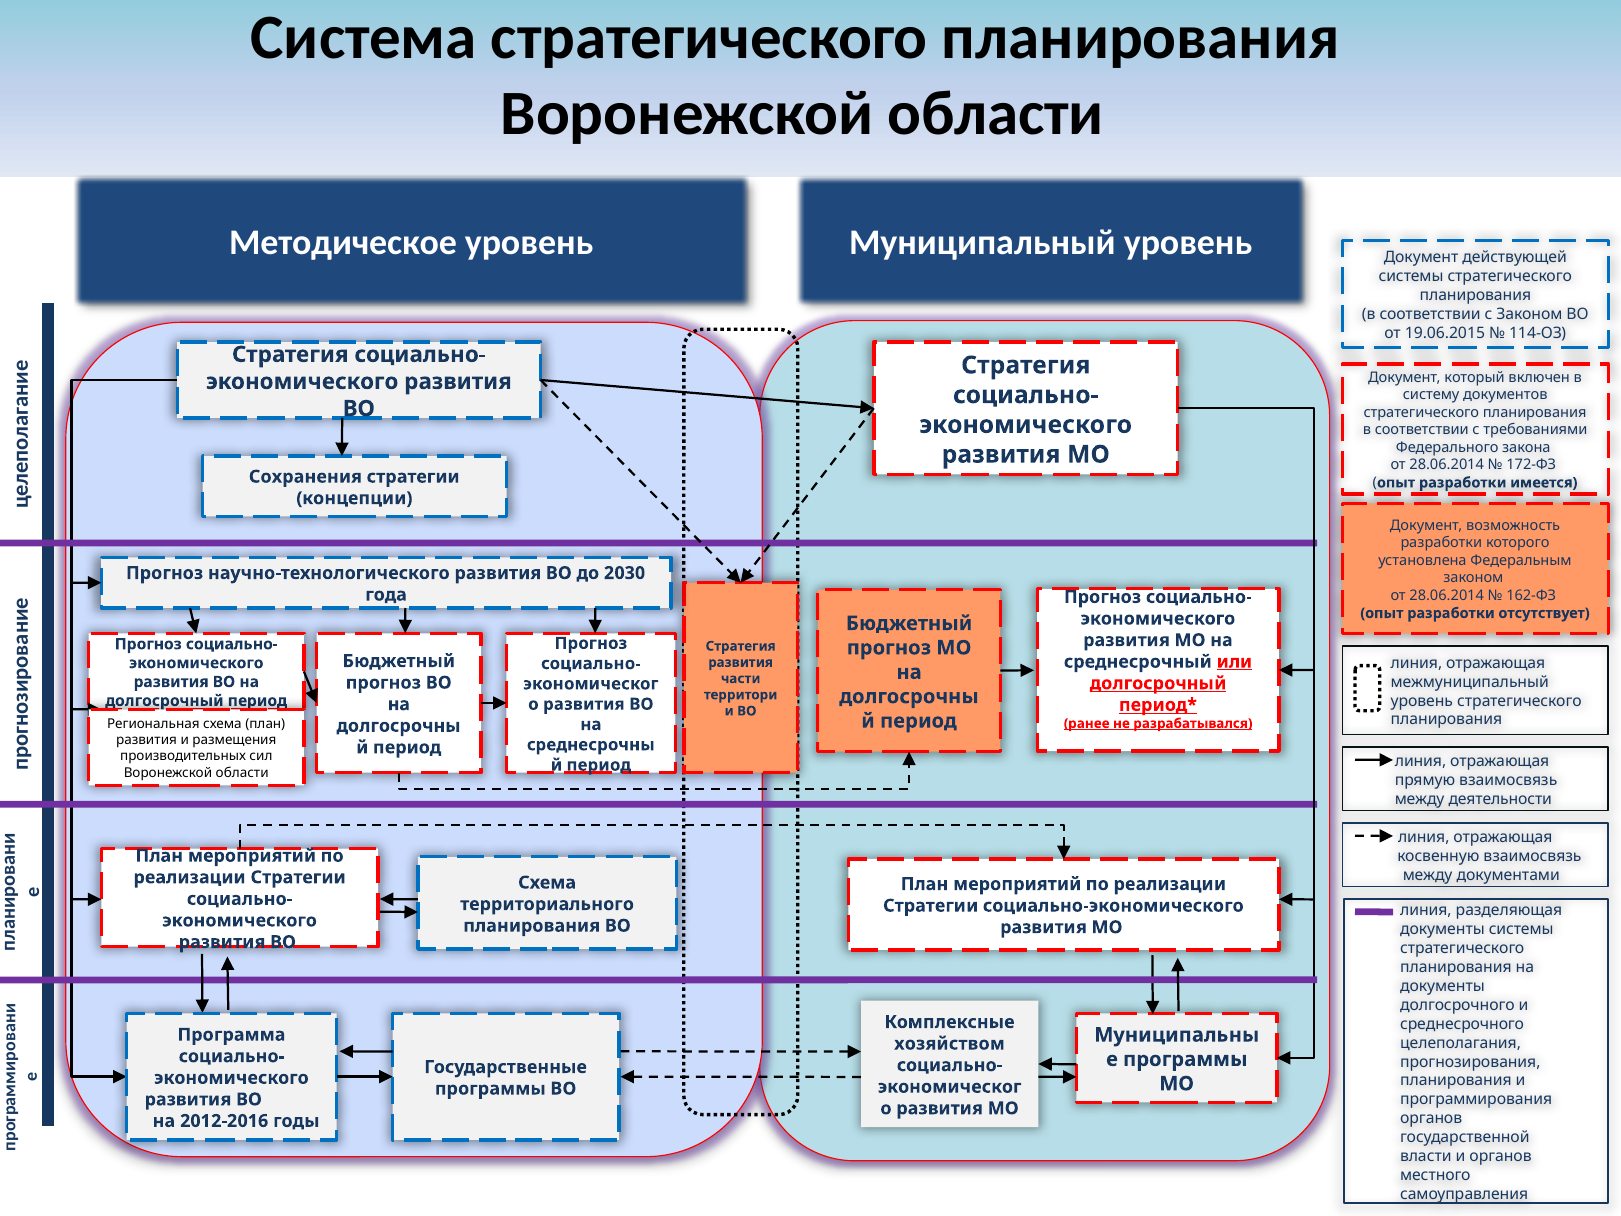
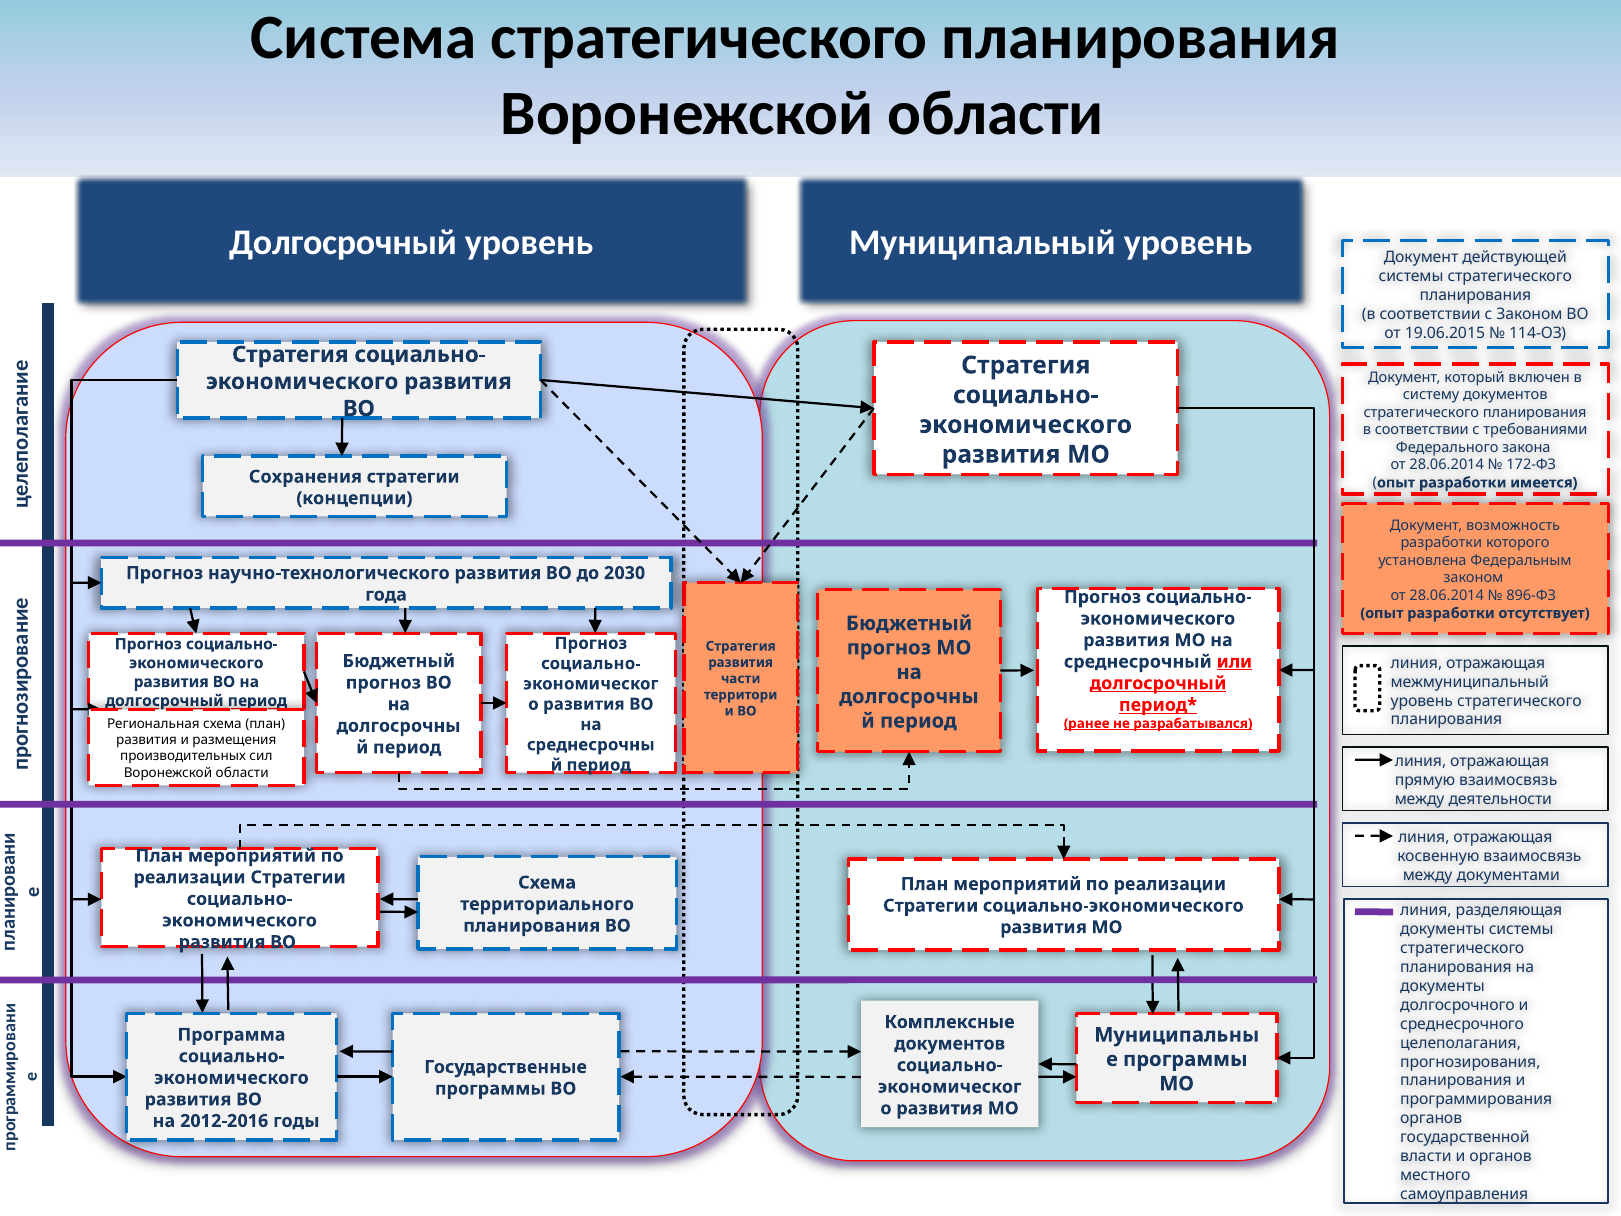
Методическое at (343, 243): Методическое -> Долгосрочный
162-ФЗ: 162-ФЗ -> 896-ФЗ
хозяйством at (950, 1043): хозяйством -> документов
